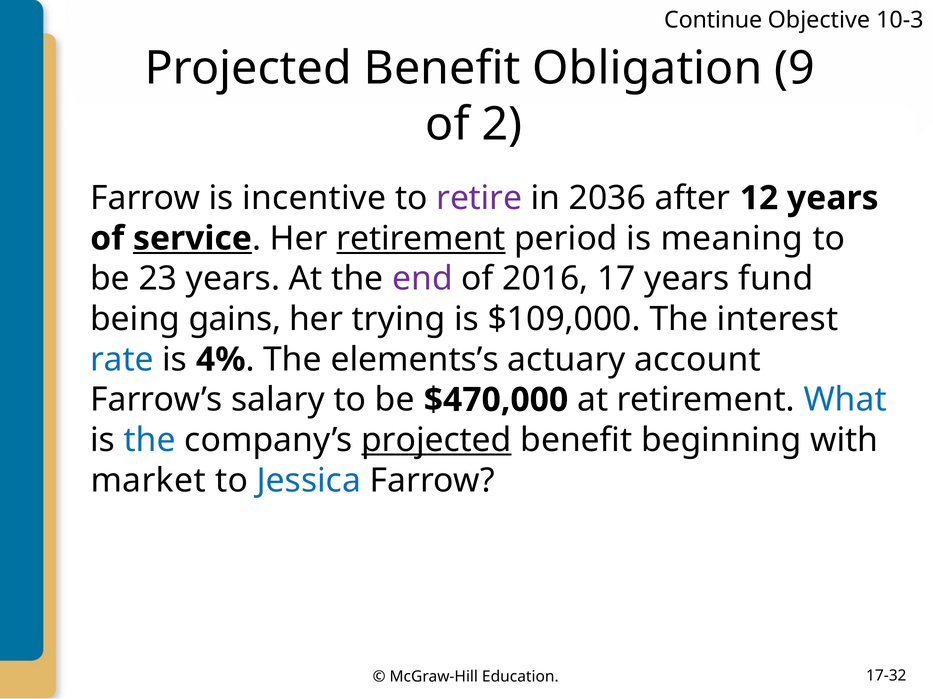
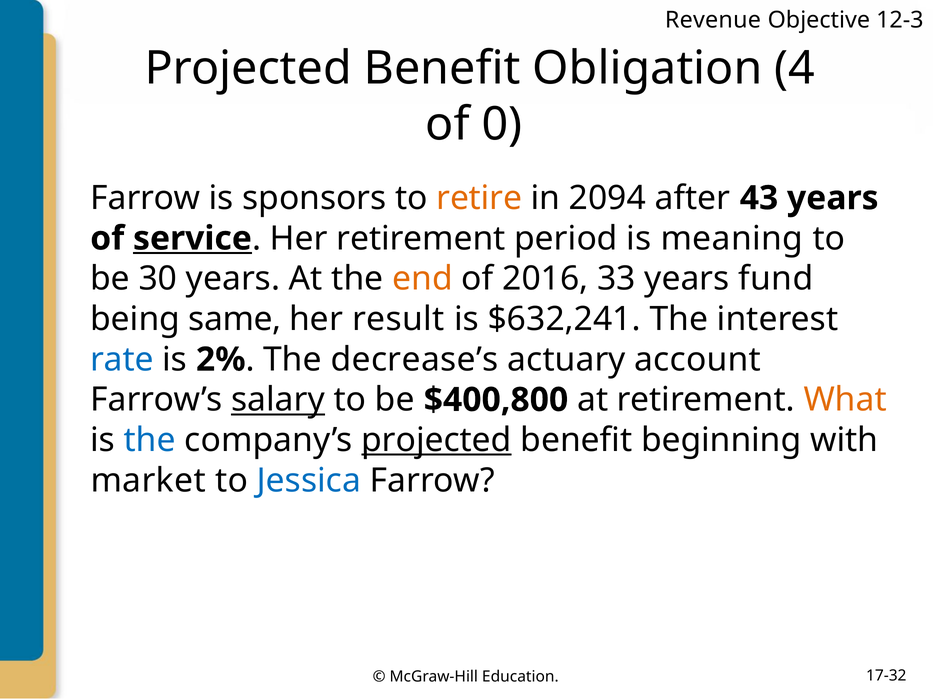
Continue: Continue -> Revenue
10-3: 10-3 -> 12-3
9: 9 -> 4
2: 2 -> 0
incentive: incentive -> sponsors
retire colour: purple -> orange
2036: 2036 -> 2094
12: 12 -> 43
retirement at (421, 239) underline: present -> none
23: 23 -> 30
end colour: purple -> orange
17: 17 -> 33
gains: gains -> same
trying: trying -> result
$109,000: $109,000 -> $632,241
4%: 4% -> 2%
elements’s: elements’s -> decrease’s
salary underline: none -> present
$470,000: $470,000 -> $400,800
What colour: blue -> orange
